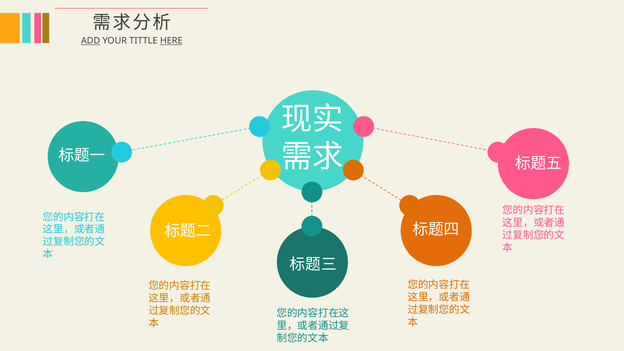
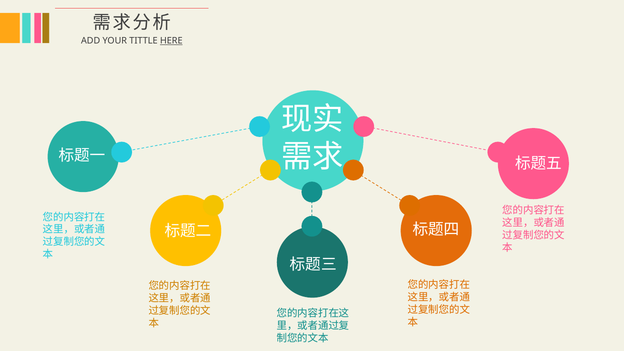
ADD underline: present -> none
